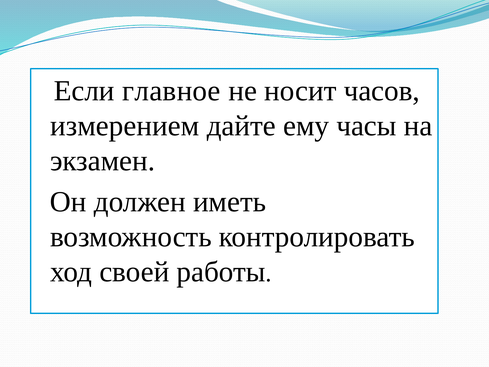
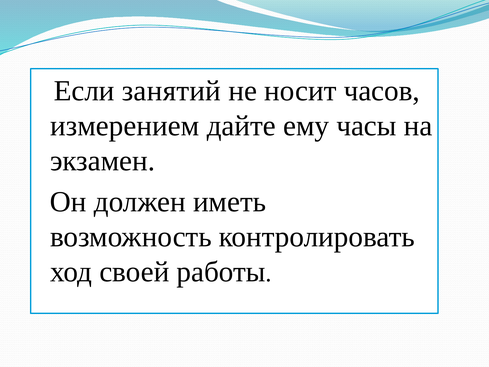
главное: главное -> занятий
